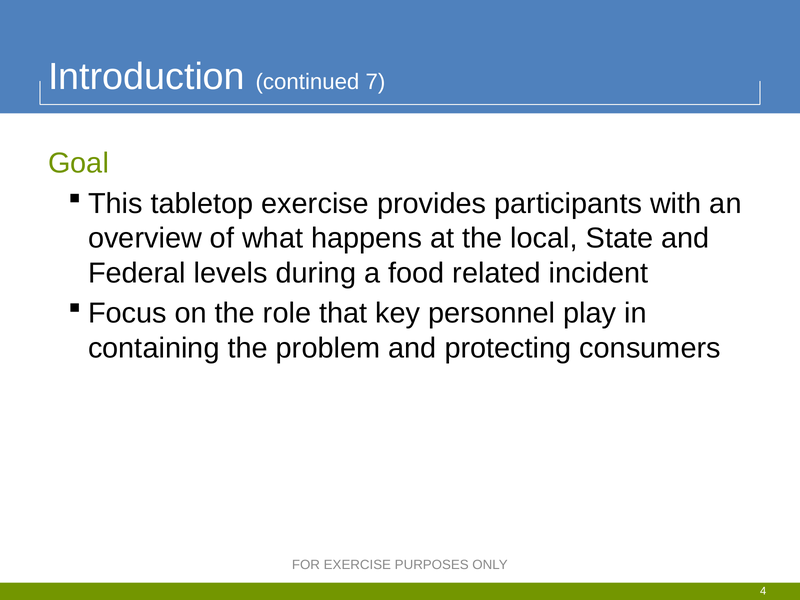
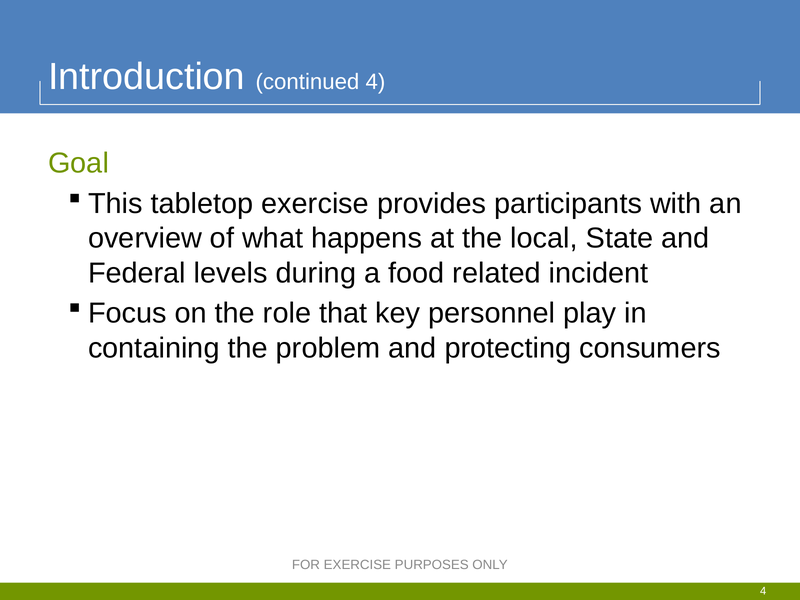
continued 7: 7 -> 4
